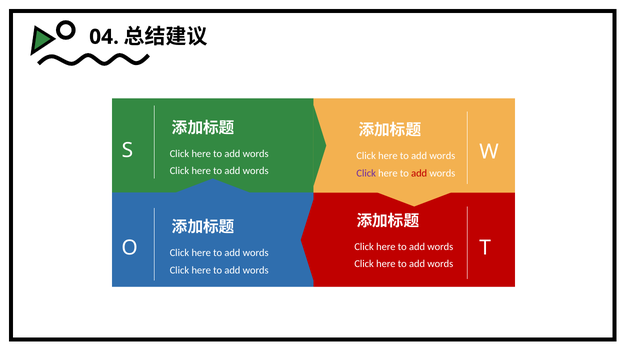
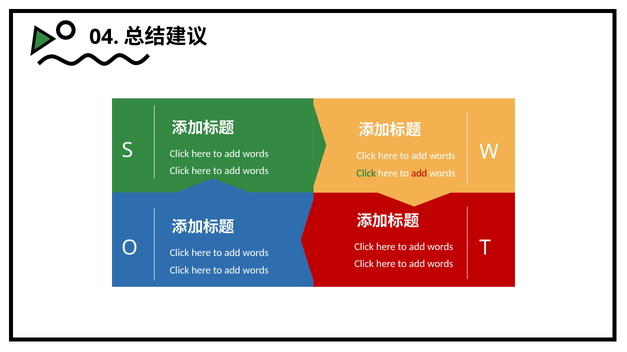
Click at (366, 173) colour: purple -> green
